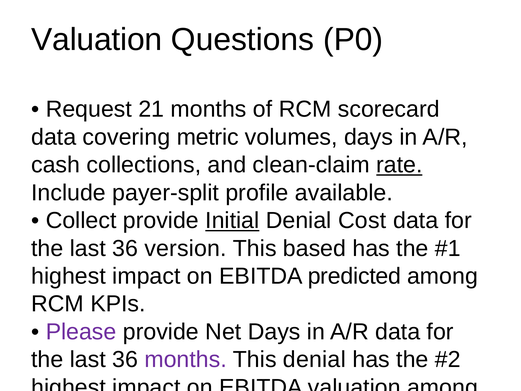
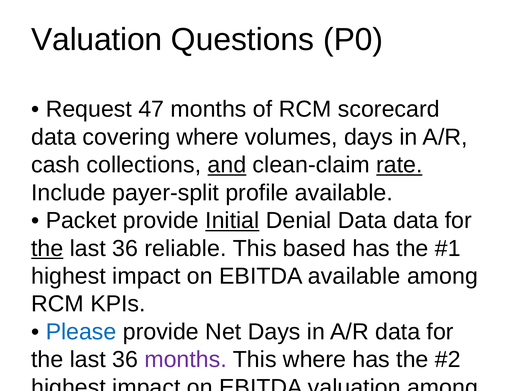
21: 21 -> 47
covering metric: metric -> where
and underline: none -> present
Collect at (81, 220): Collect -> Packet
Denial Cost: Cost -> Data
the at (47, 248) underline: none -> present
version: version -> reliable
EBITDA predicted: predicted -> available
Please at (81, 332) colour: purple -> blue
This denial: denial -> where
